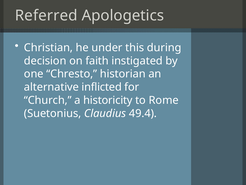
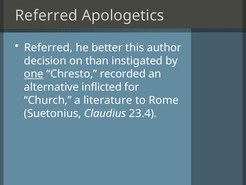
Christian at (48, 48): Christian -> Referred
under: under -> better
during: during -> author
faith: faith -> than
one underline: none -> present
historian: historian -> recorded
historicity: historicity -> literature
49.4: 49.4 -> 23.4
